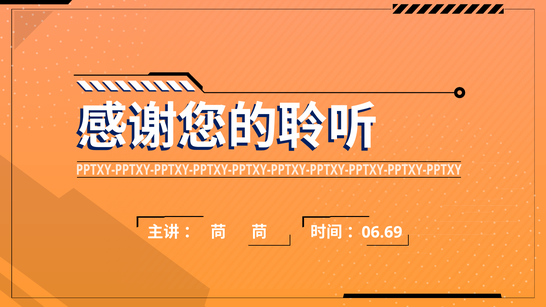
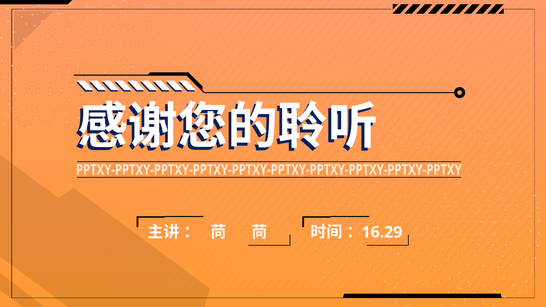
06.69: 06.69 -> 16.29
